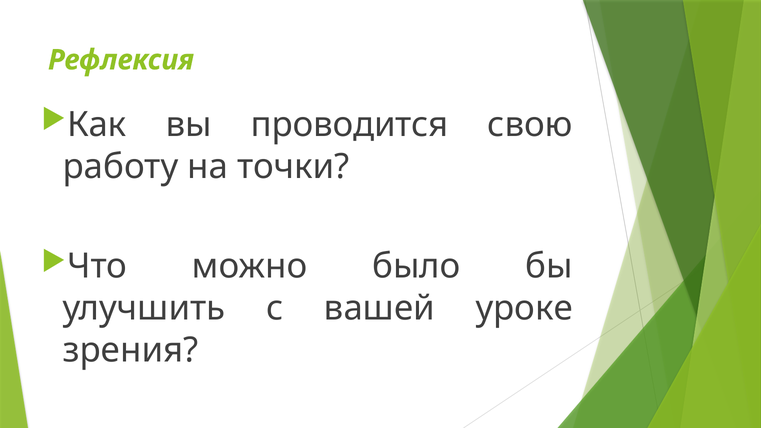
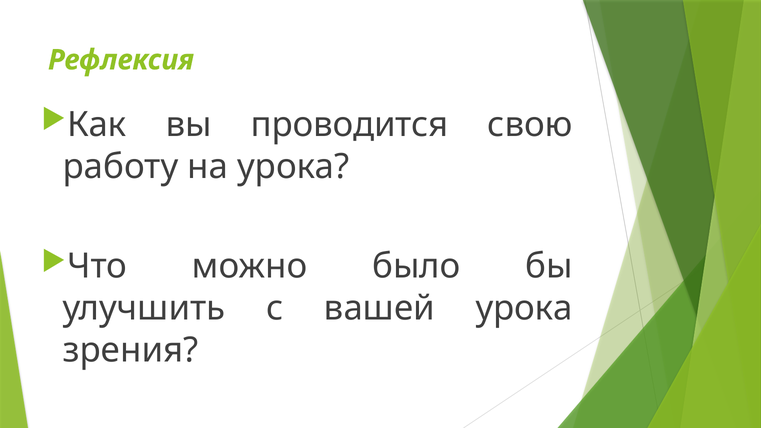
на точки: точки -> урока
вашей уроке: уроке -> урока
